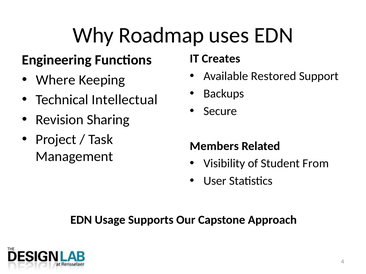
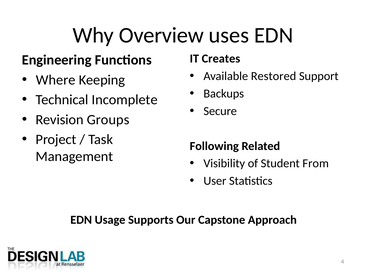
Roadmap: Roadmap -> Overview
Intellectual: Intellectual -> Incomplete
Sharing: Sharing -> Groups
Members: Members -> Following
